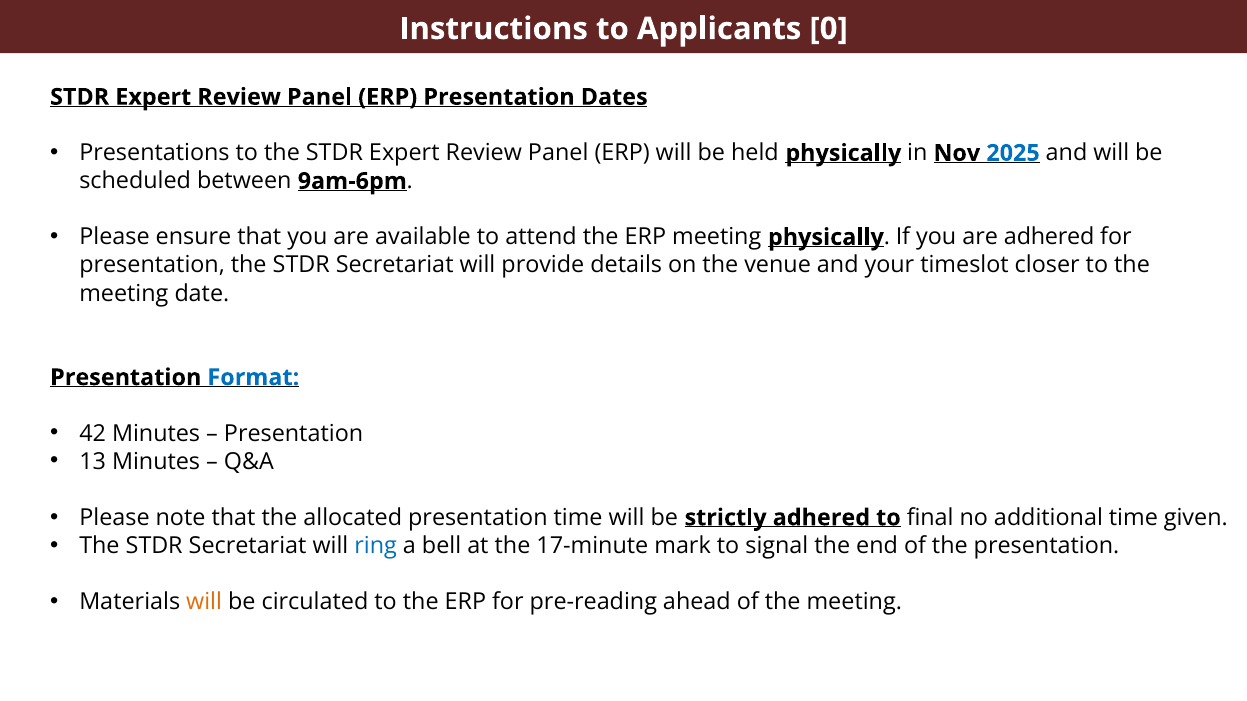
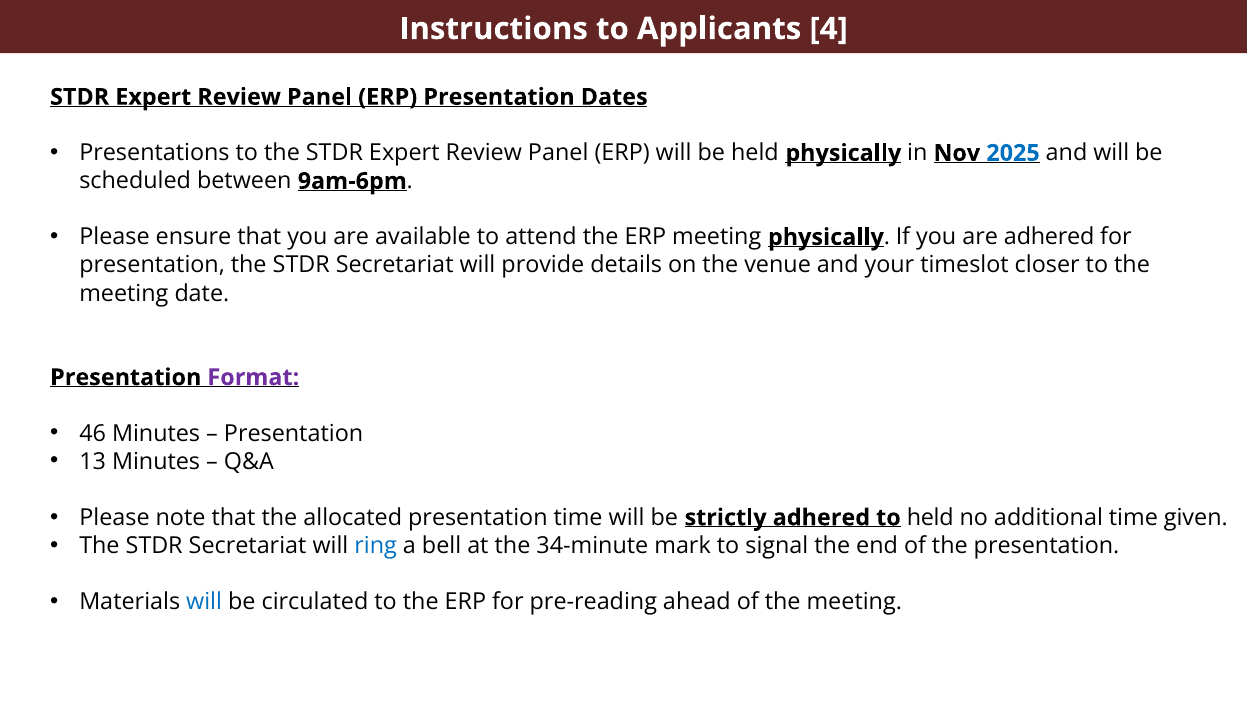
0: 0 -> 4
Format colour: blue -> purple
42: 42 -> 46
to final: final -> held
17-minute: 17-minute -> 34-minute
will at (204, 602) colour: orange -> blue
